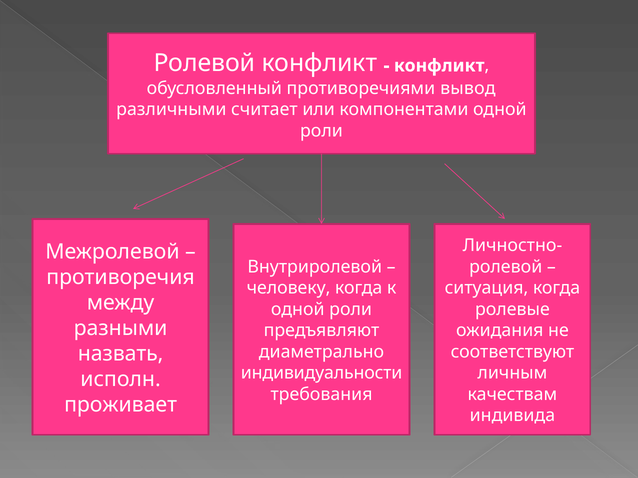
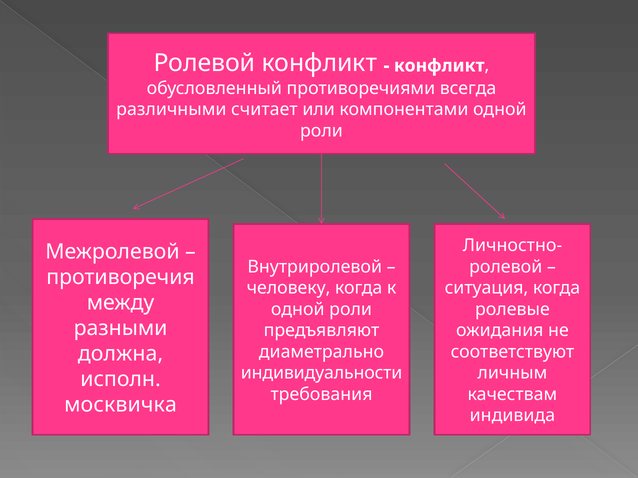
вывод: вывод -> всегда
назвать: назвать -> должна
проживает: проживает -> москвичка
